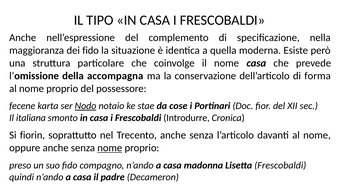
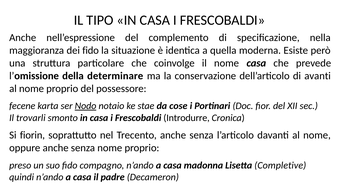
accompagna: accompagna -> determinare
forma: forma -> avanti
italiana: italiana -> trovarli
nome at (110, 148) underline: present -> none
Lisetta Frescobaldi: Frescobaldi -> Completive
